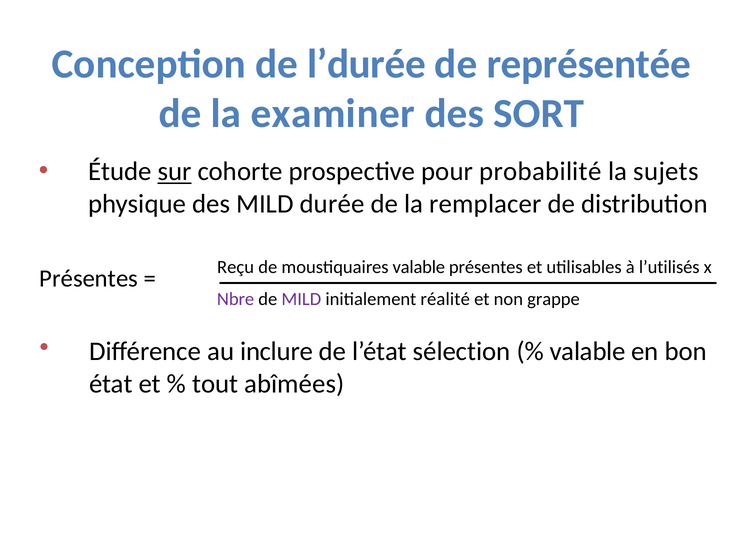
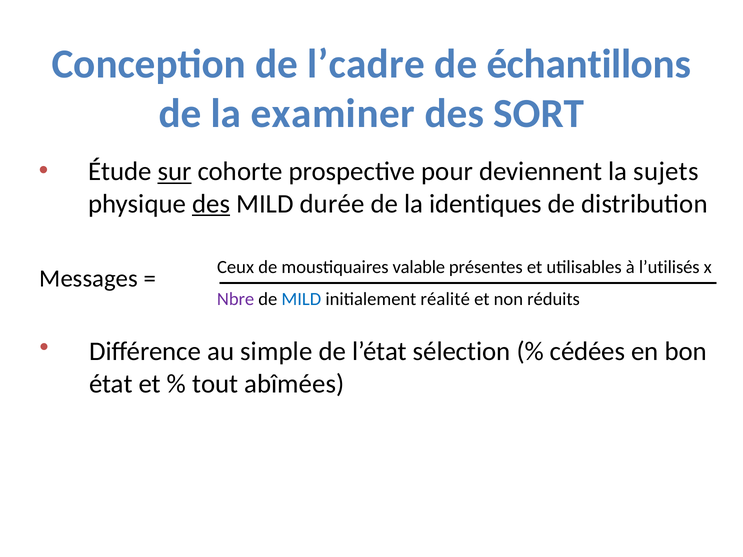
l’durée: l’durée -> l’cadre
représentée: représentée -> échantillons
probabilité: probabilité -> deviennent
des at (211, 204) underline: none -> present
remplacer: remplacer -> identiques
Présentes at (89, 279): Présentes -> Messages
Reçu: Reçu -> Ceux
MILD at (301, 299) colour: purple -> blue
grappe: grappe -> réduits
inclure: inclure -> simple
valable at (588, 352): valable -> cédées
